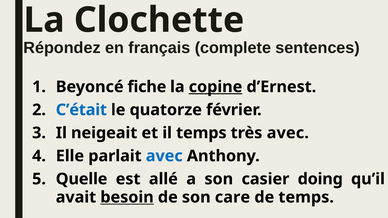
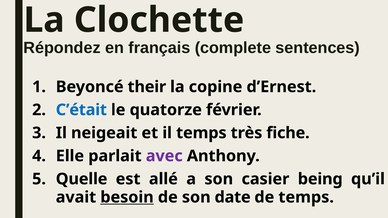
fiche: fiche -> their
copine underline: present -> none
très avec: avec -> fiche
avec at (164, 156) colour: blue -> purple
doing: doing -> being
care: care -> date
